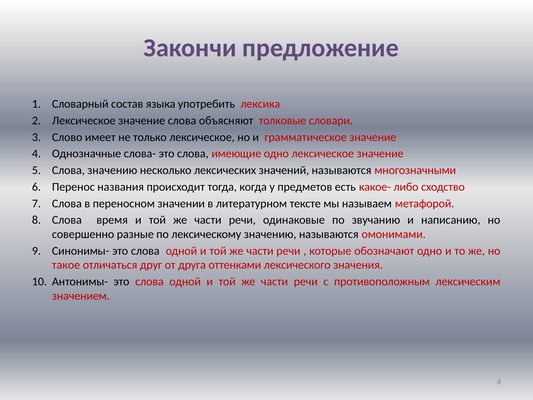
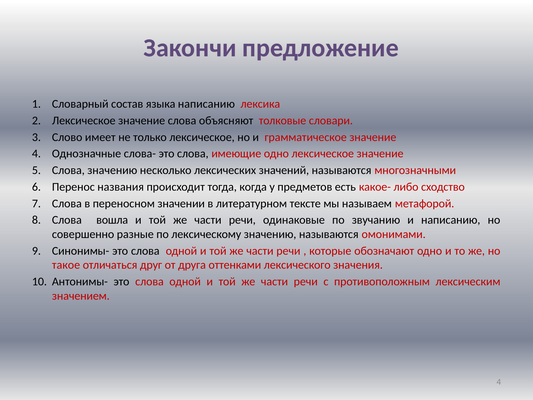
языка употребить: употребить -> написанию
время: время -> вошла
